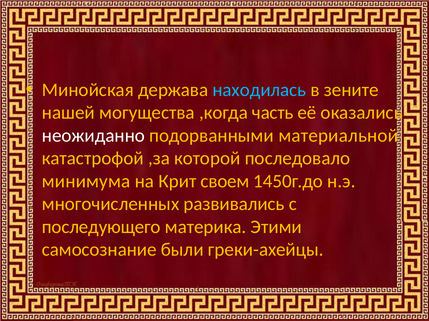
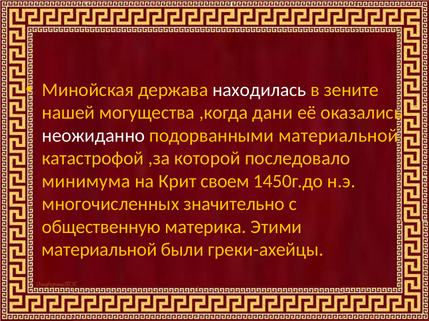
находилась colour: light blue -> white
часть: часть -> дани
развивались: развивались -> значительно
последующего: последующего -> общественную
самосознание at (99, 250): самосознание -> материальной
